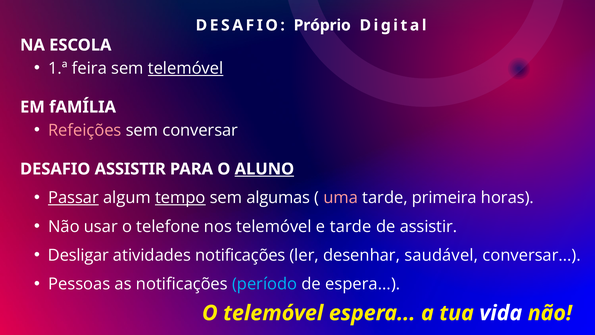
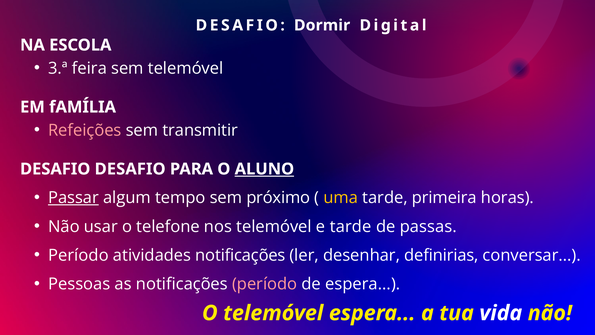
Próprio: Próprio -> Dormir
1.ª: 1.ª -> 3.ª
telemóvel at (186, 68) underline: present -> none
sem conversar: conversar -> transmitir
DESAFIO ASSISTIR: ASSISTIR -> DESAFIO
tempo underline: present -> none
algumas: algumas -> próximo
uma colour: pink -> yellow
de assistir: assistir -> passas
Desligar at (78, 255): Desligar -> Período
saudável: saudável -> definirias
período at (265, 284) colour: light blue -> pink
